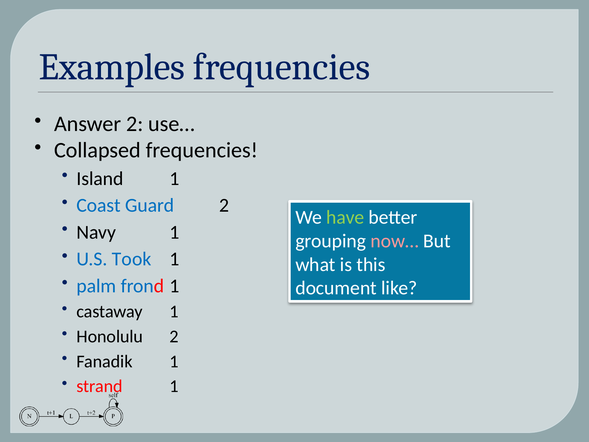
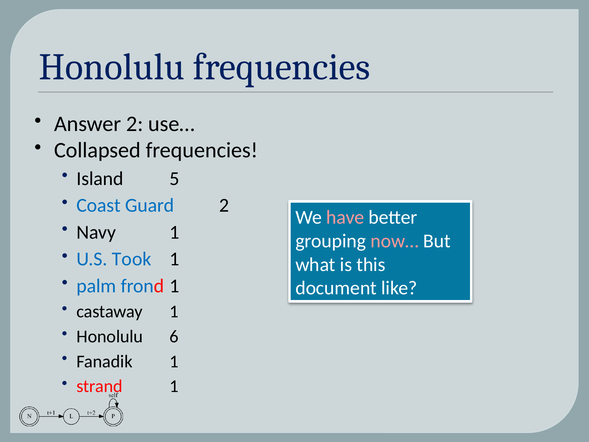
Examples at (112, 67): Examples -> Honolulu
Island 1: 1 -> 5
have colour: light green -> pink
Honolulu 2: 2 -> 6
